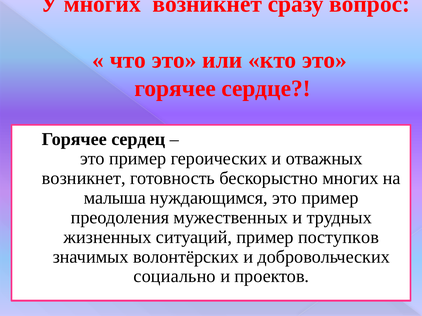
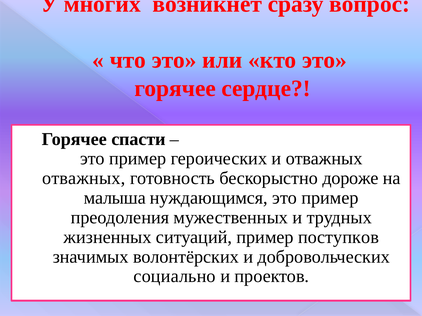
сердец: сердец -> спасти
возникнет at (84, 179): возникнет -> отважных
бескорыстно многих: многих -> дороже
